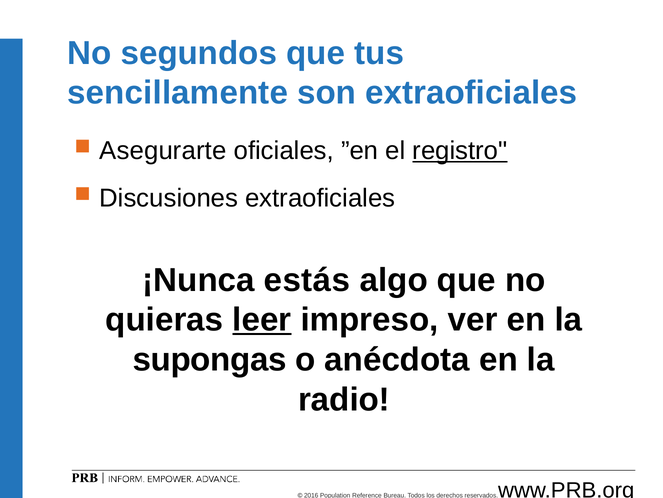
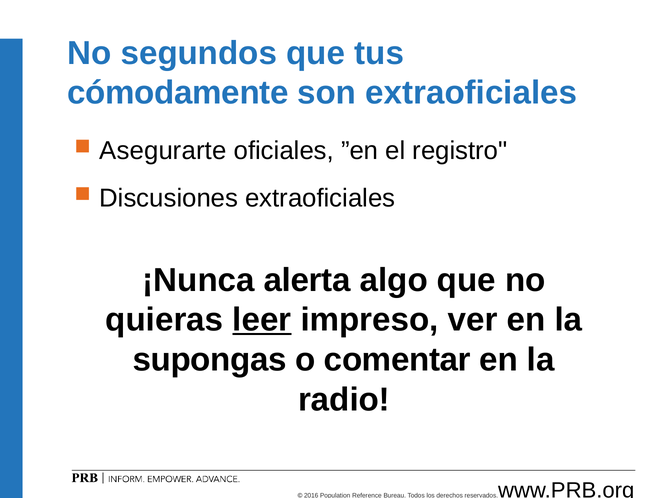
sencillamente: sencillamente -> cómodamente
registro underline: present -> none
estás: estás -> alerta
anécdota: anécdota -> comentar
